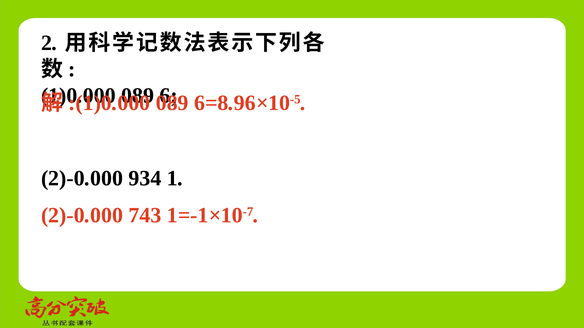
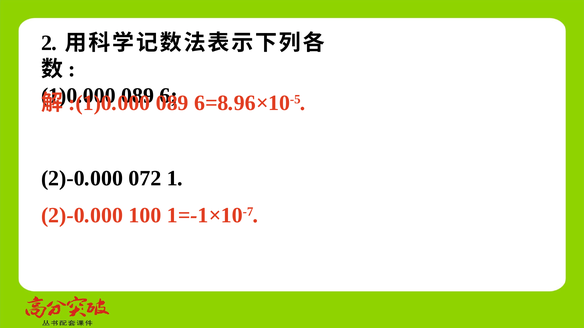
934: 934 -> 072
743: 743 -> 100
